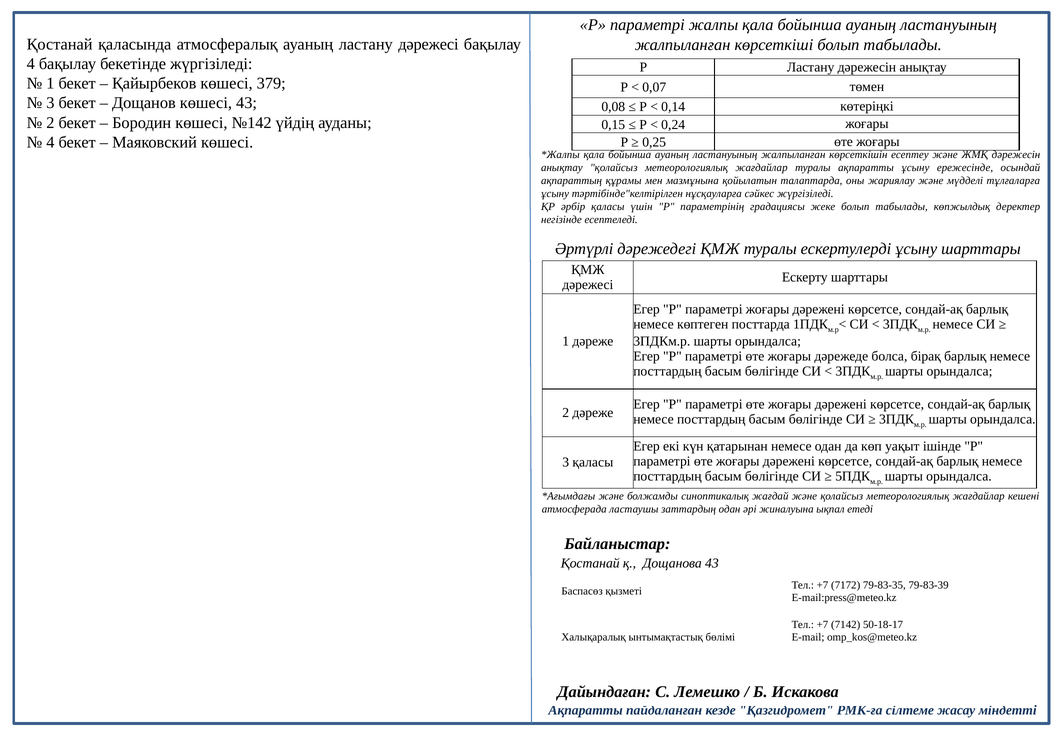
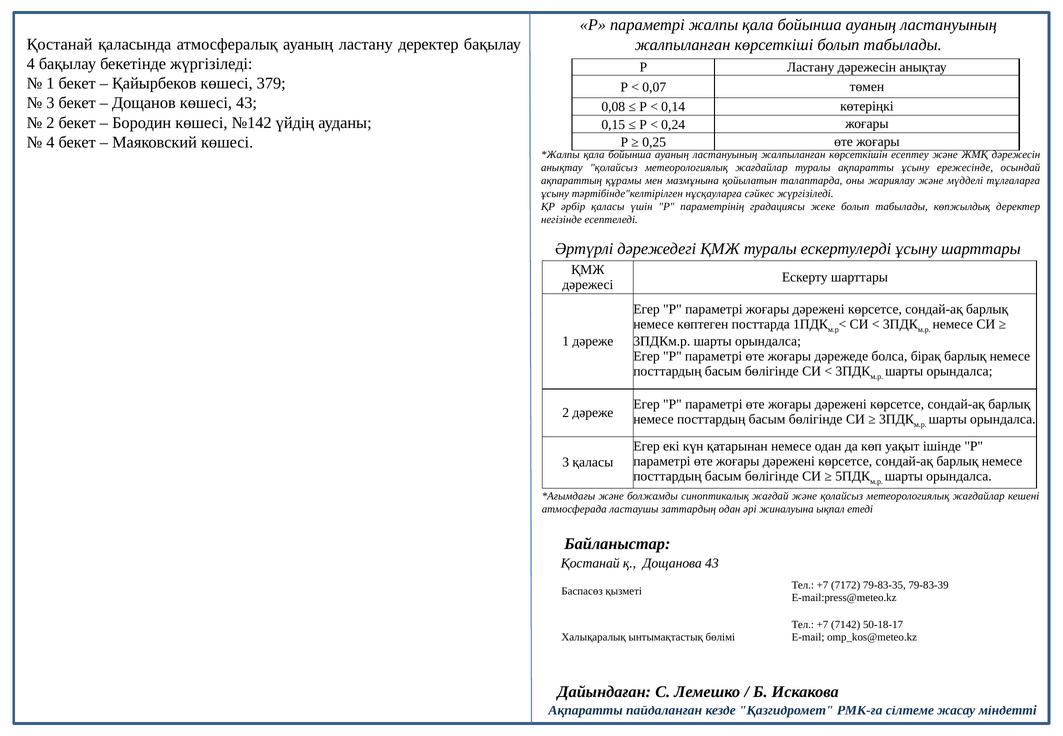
ластану дәрежесі: дәрежесі -> деректер
